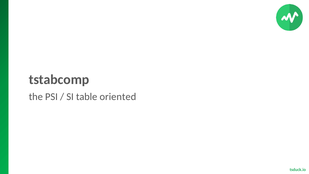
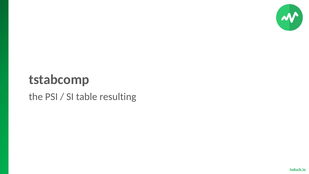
oriented: oriented -> resulting
